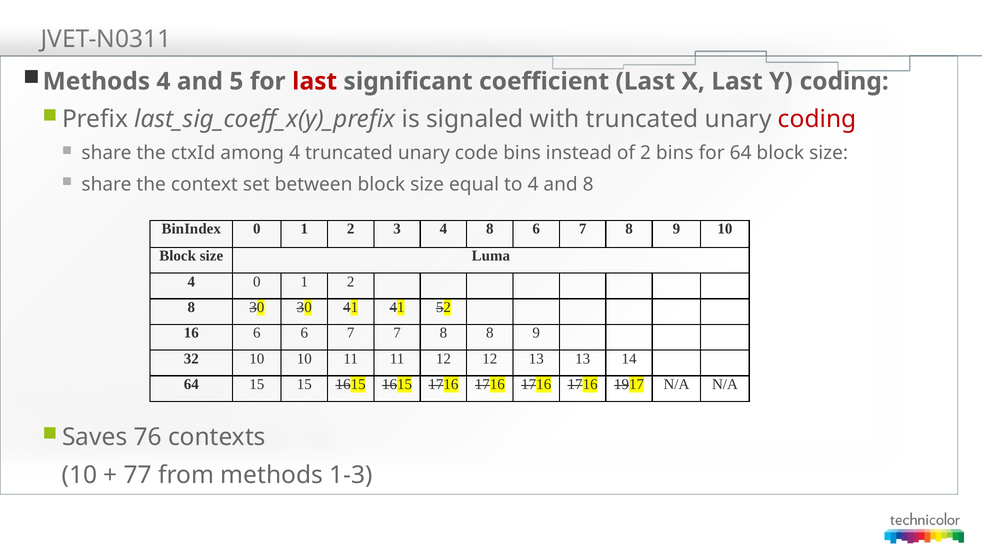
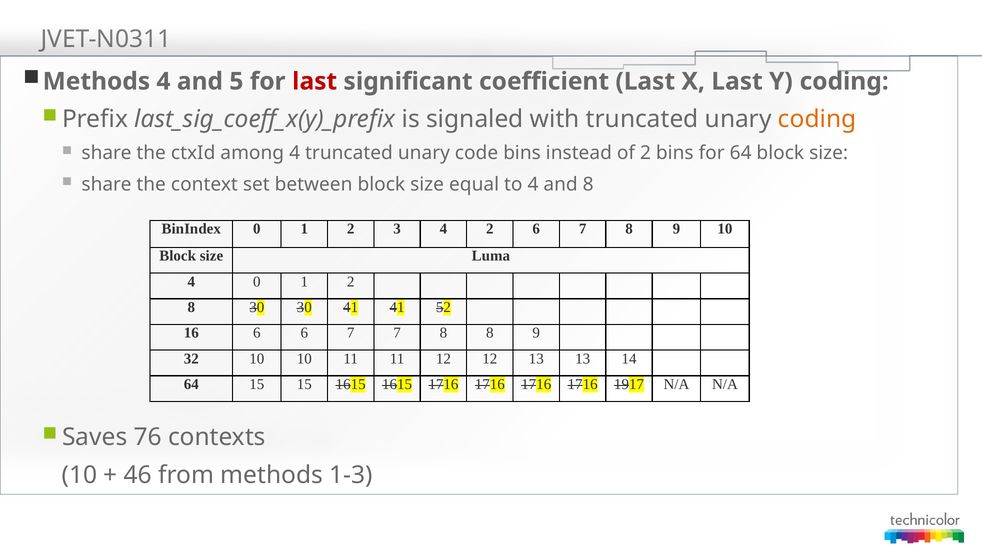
coding at (817, 119) colour: red -> orange
4 8: 8 -> 2
77: 77 -> 46
